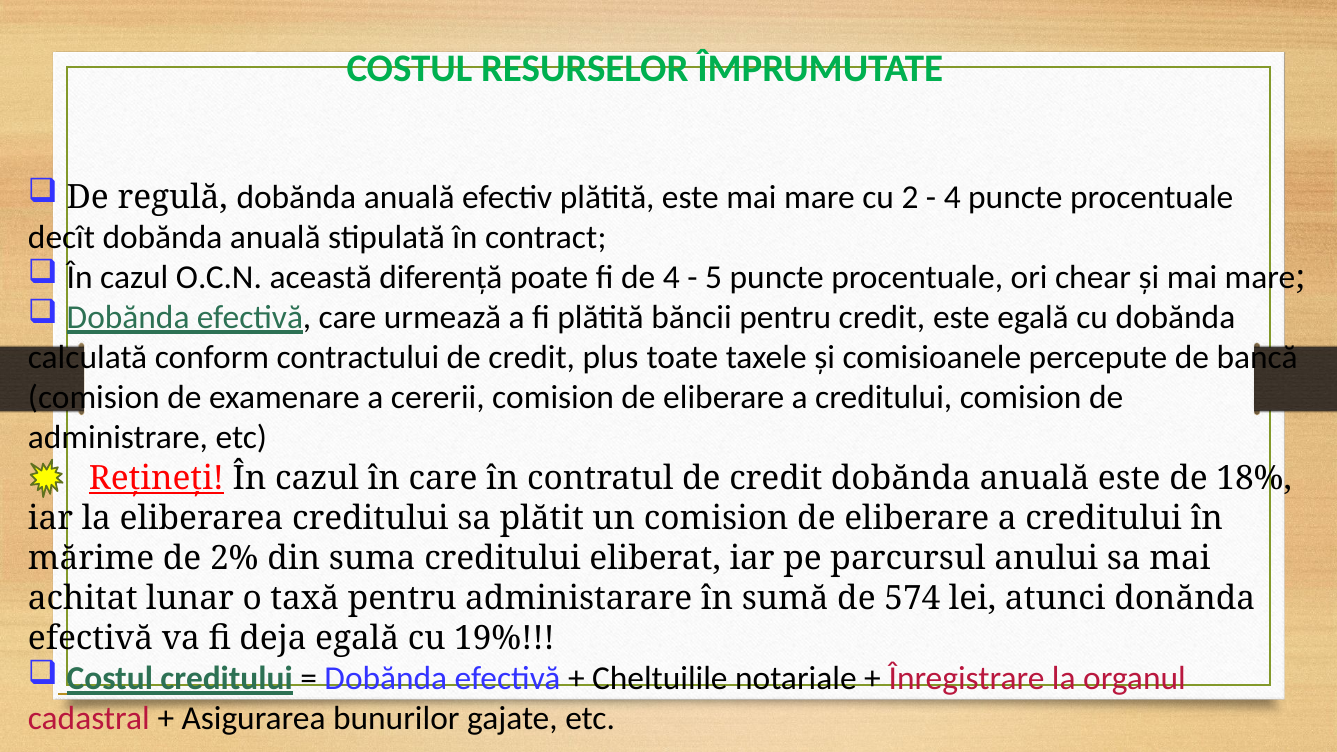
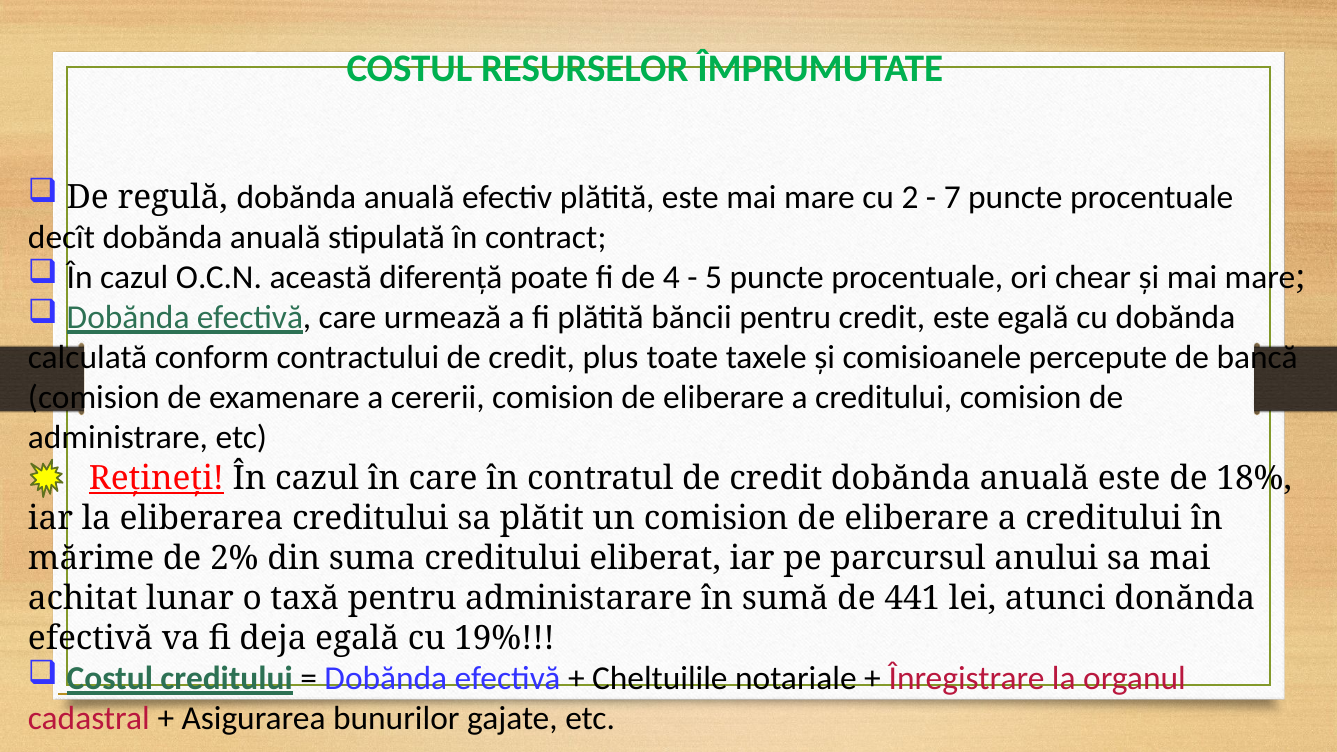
4 at (952, 197): 4 -> 7
574: 574 -> 441
